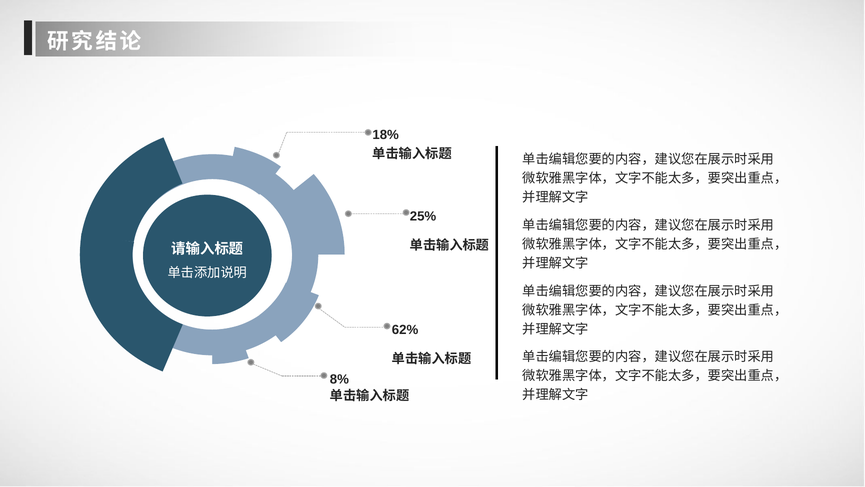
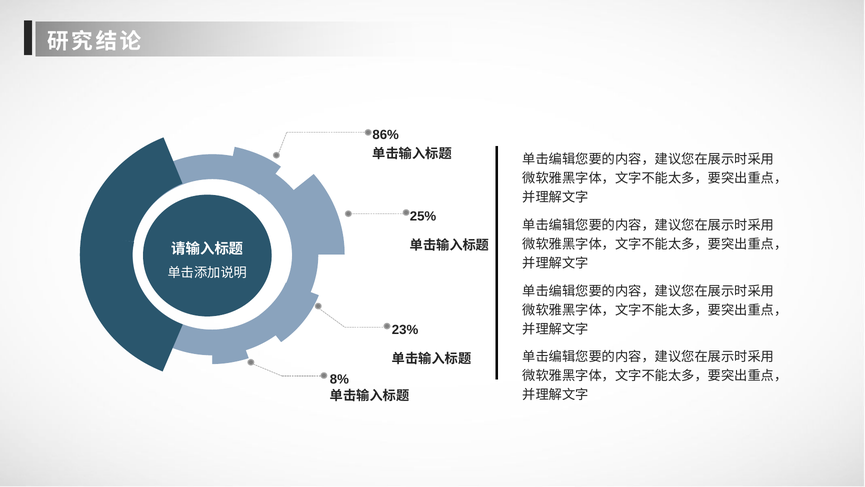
18%: 18% -> 86%
62%: 62% -> 23%
